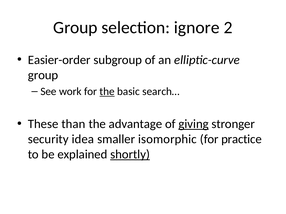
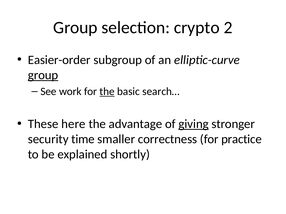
ignore: ignore -> crypto
group at (43, 75) underline: none -> present
than: than -> here
idea: idea -> time
isomorphic: isomorphic -> correctness
shortly underline: present -> none
